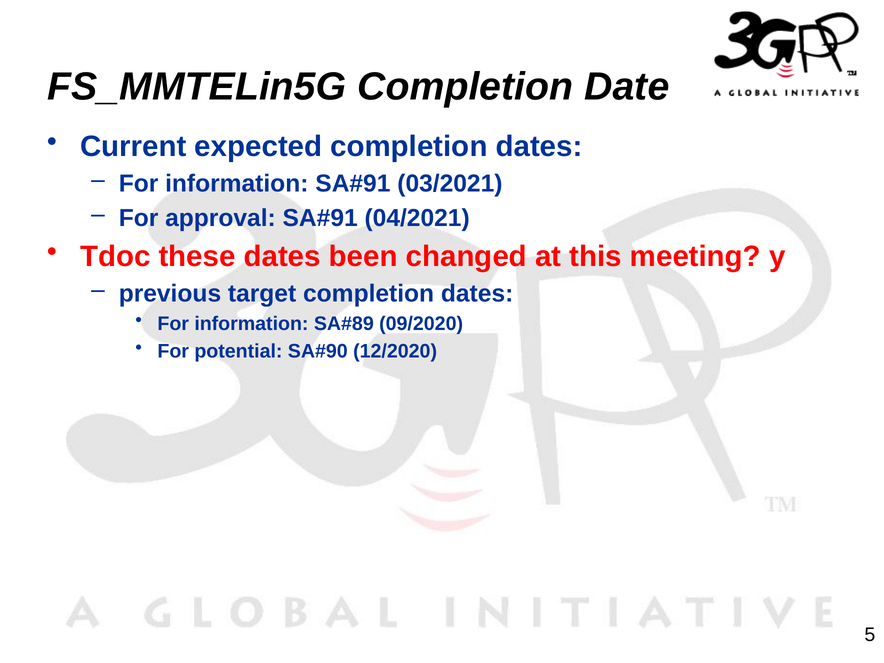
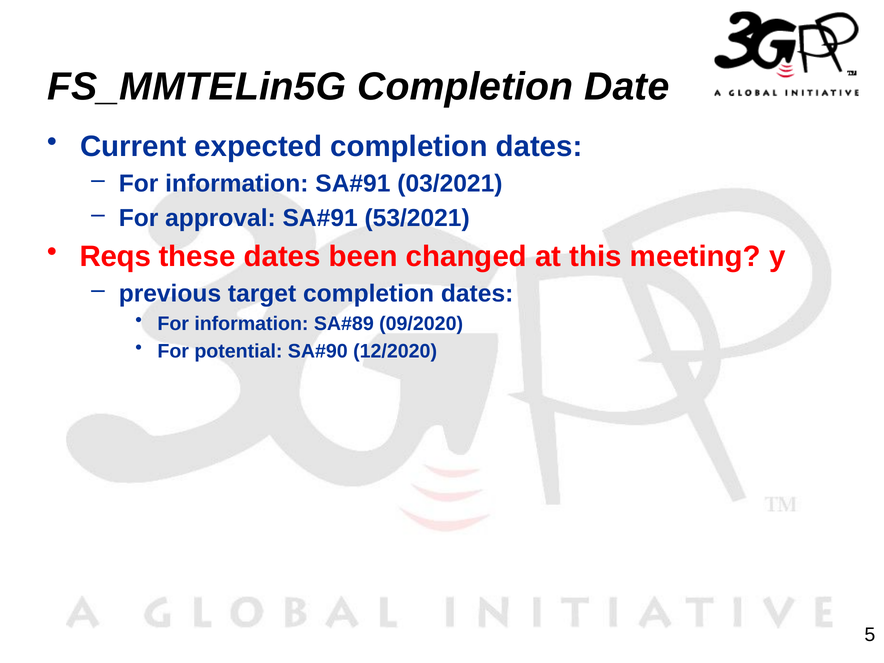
04/2021: 04/2021 -> 53/2021
Tdoc: Tdoc -> Reqs
